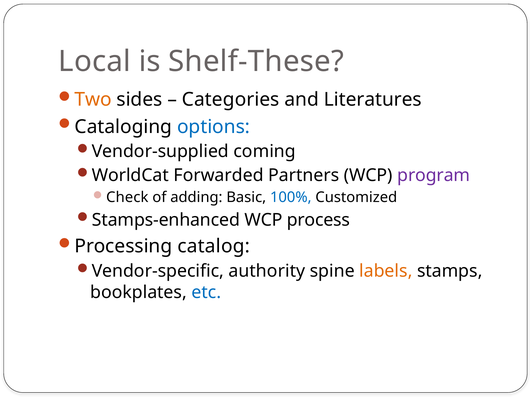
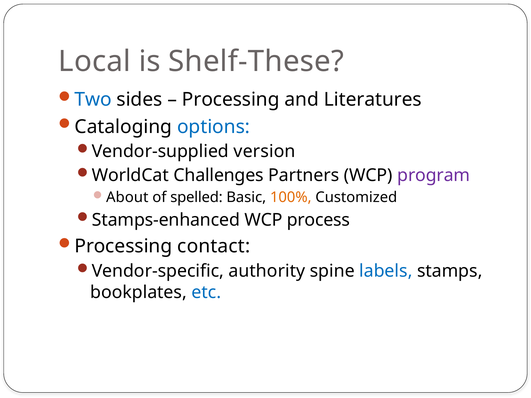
Two colour: orange -> blue
Categories at (231, 100): Categories -> Processing
coming: coming -> version
Forwarded: Forwarded -> Challenges
Check: Check -> About
adding: adding -> spelled
100% colour: blue -> orange
catalog: catalog -> contact
labels colour: orange -> blue
